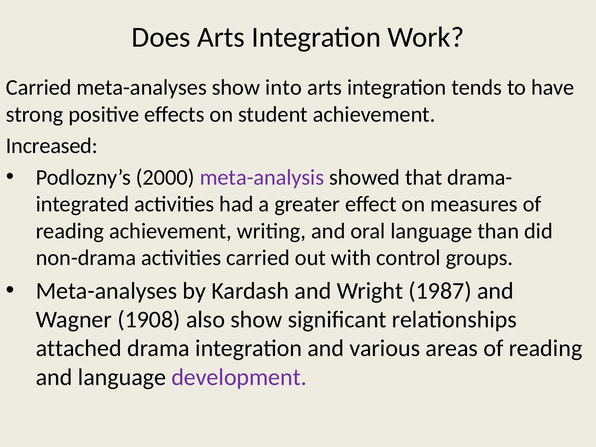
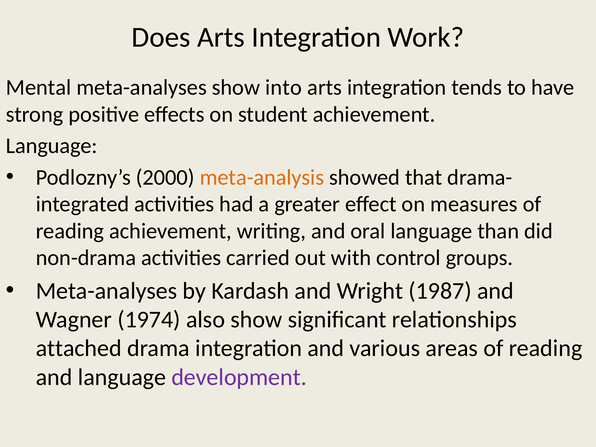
Carried at (39, 87): Carried -> Mental
Increased at (52, 146): Increased -> Language
meta-analysis colour: purple -> orange
1908: 1908 -> 1974
